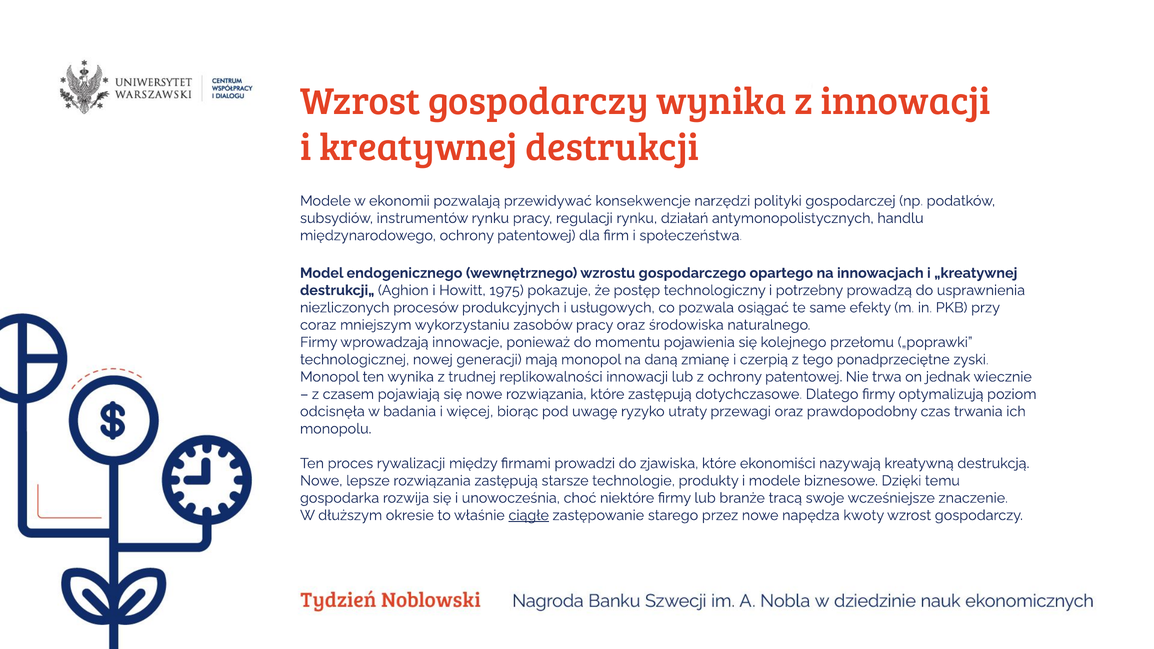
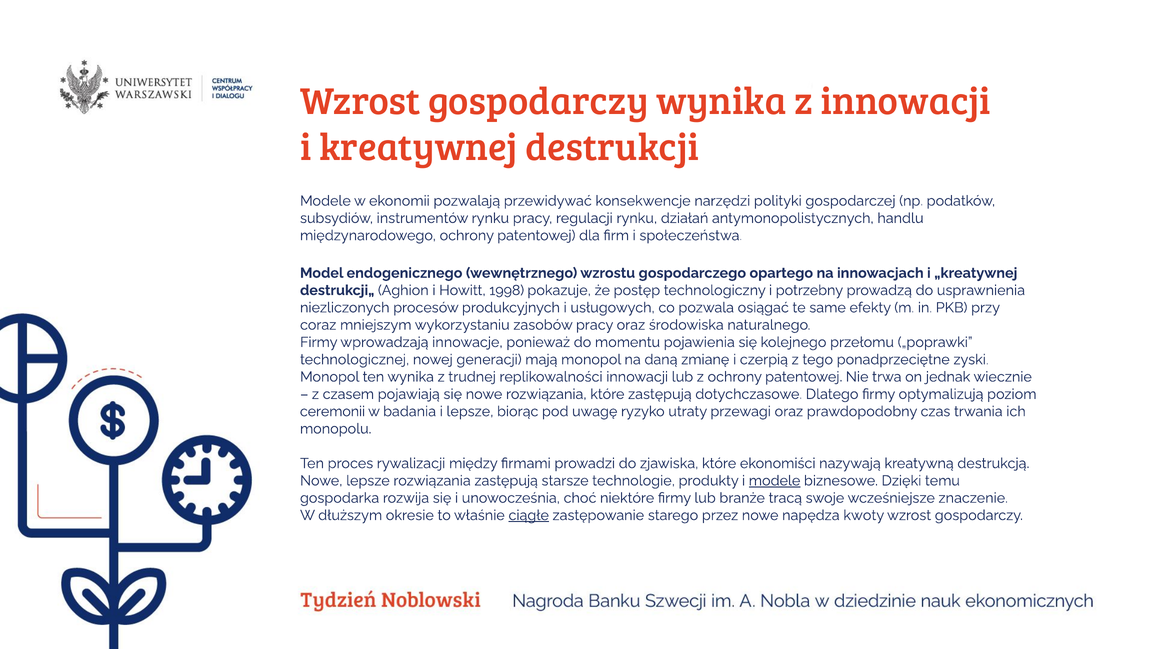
1975: 1975 -> 1998
odcisnęła: odcisnęła -> ceremonii
i więcej: więcej -> lepsze
modele at (775, 481) underline: none -> present
